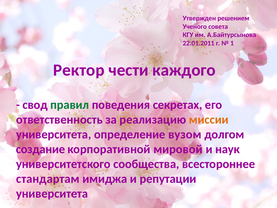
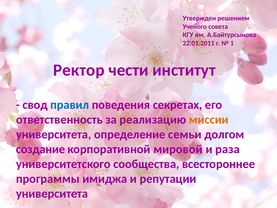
каждого: каждого -> институт
правил colour: green -> blue
вузом: вузом -> семьи
наук: наук -> раза
стандартам: стандартам -> программы
